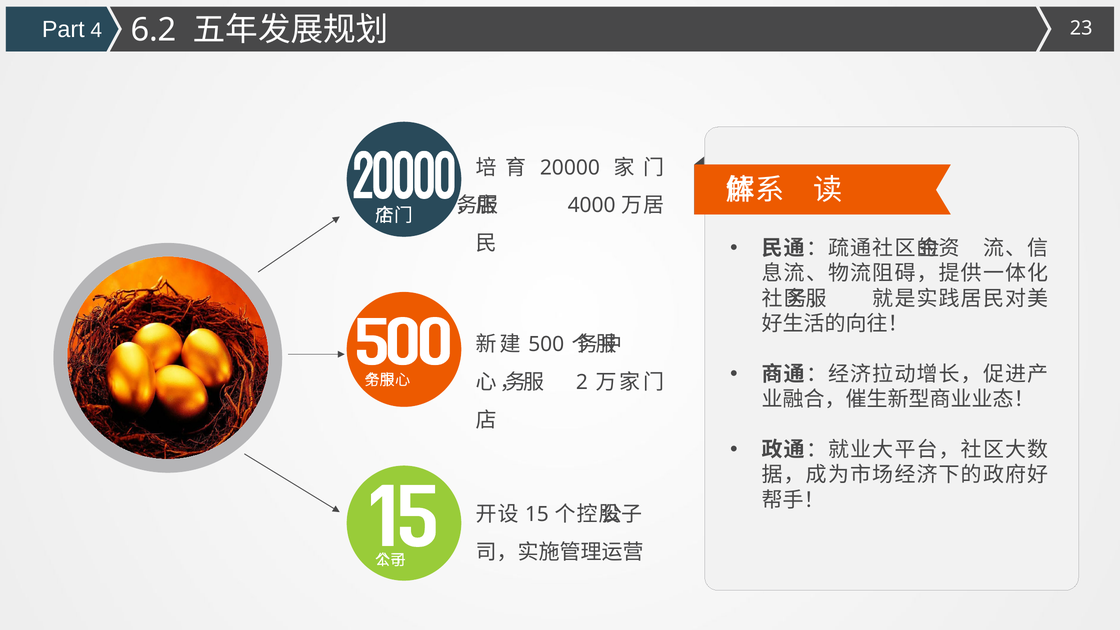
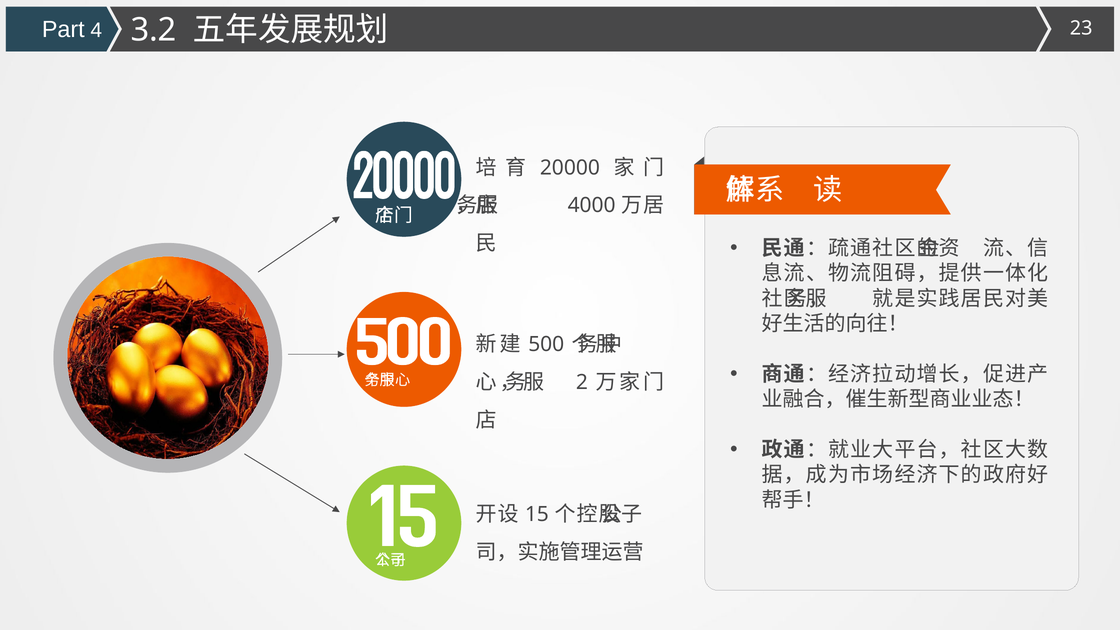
6.2: 6.2 -> 3.2
